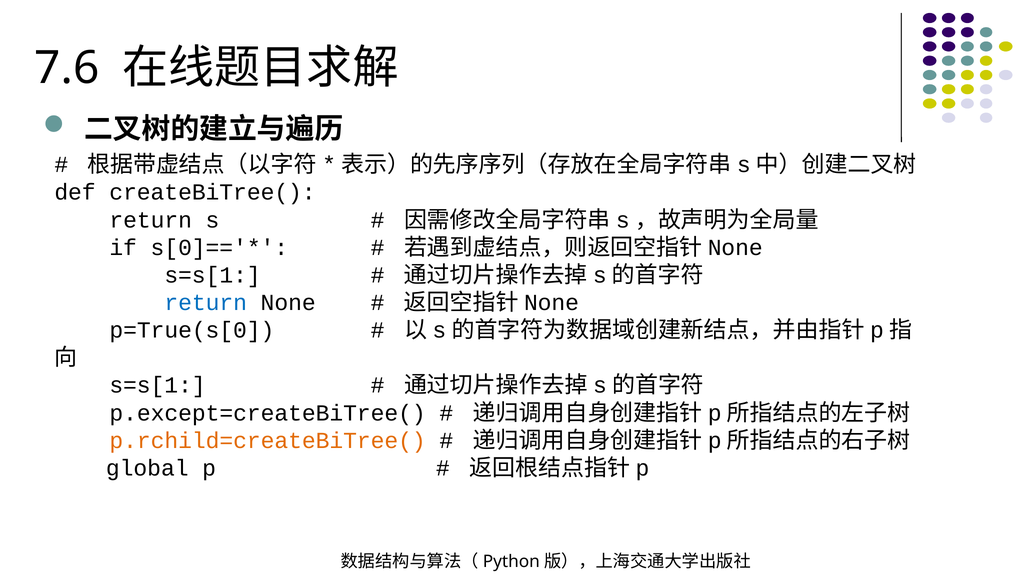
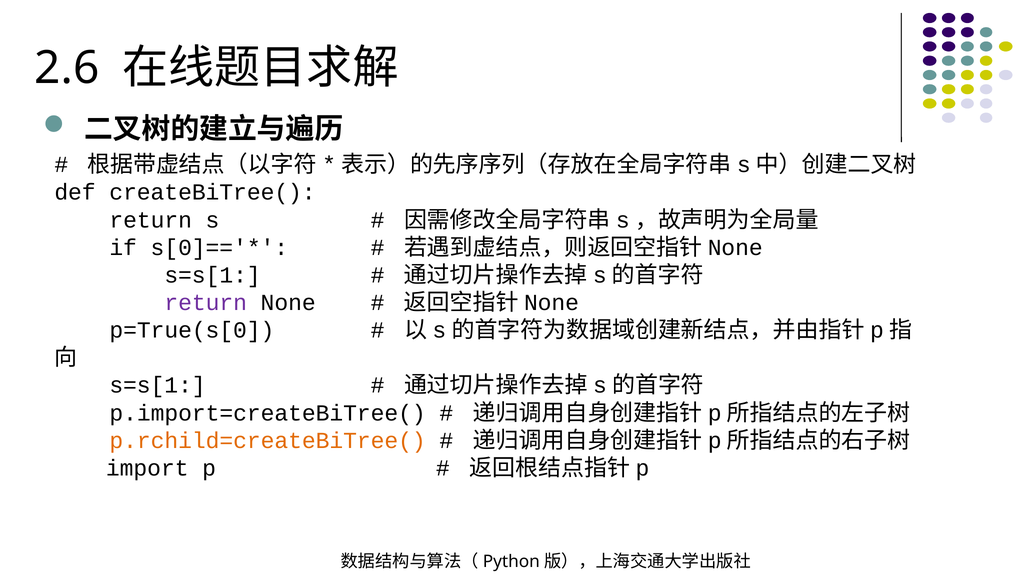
7.6: 7.6 -> 2.6
return at (206, 303) colour: blue -> purple
p.except=createBiTree(: p.except=createBiTree( -> p.import=createBiTree(
global: global -> import
